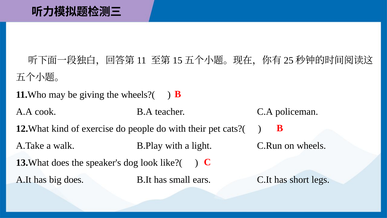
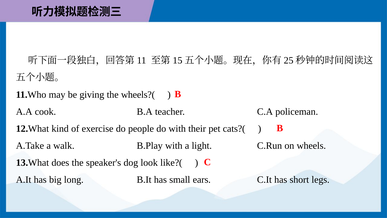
big does: does -> long
